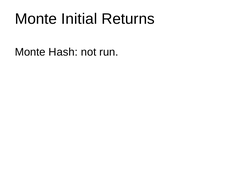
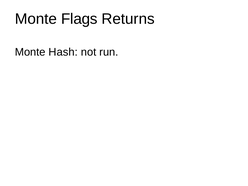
Initial: Initial -> Flags
